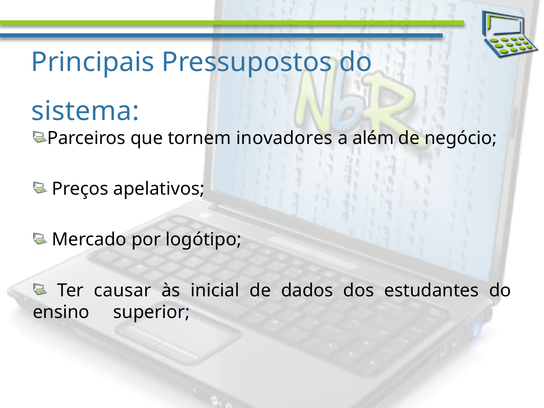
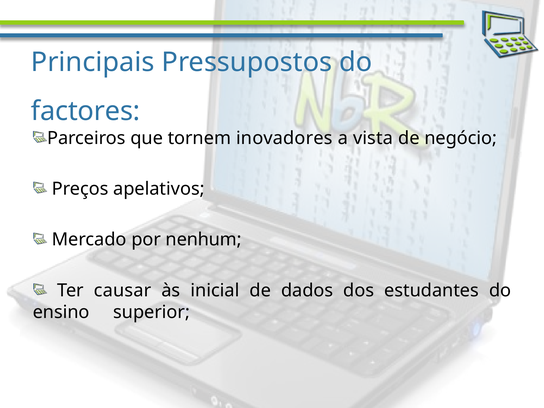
sistema: sistema -> factores
além: além -> vista
logótipo: logótipo -> nenhum
